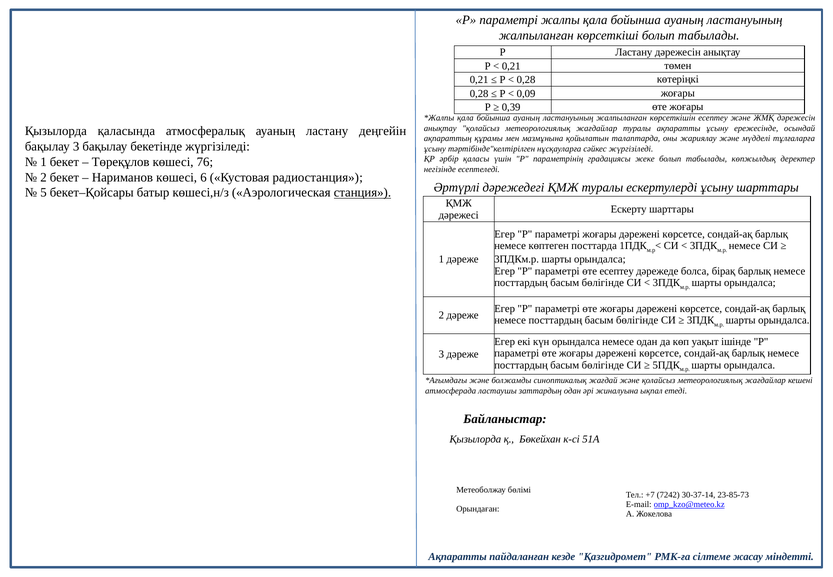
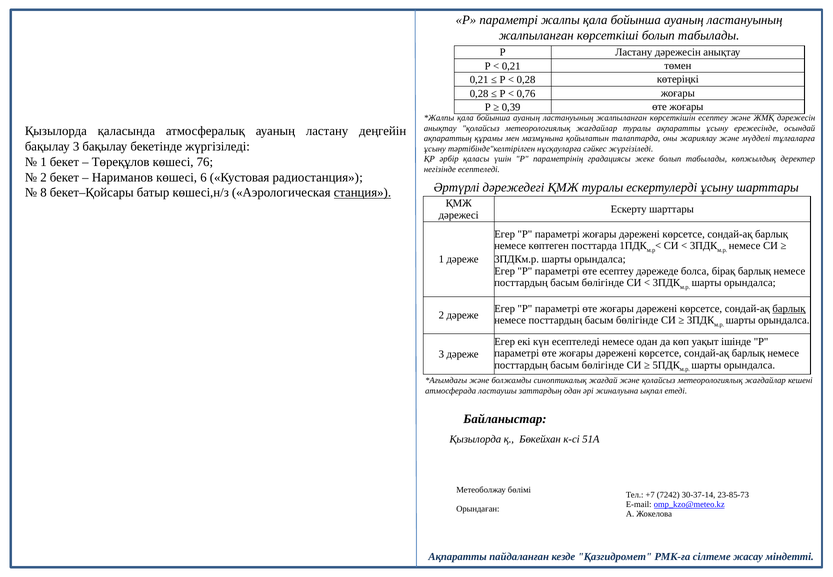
0,09: 0,09 -> 0,76
5: 5 -> 8
барлық at (789, 308) underline: none -> present
күн орындалса: орындалса -> есептеледі
